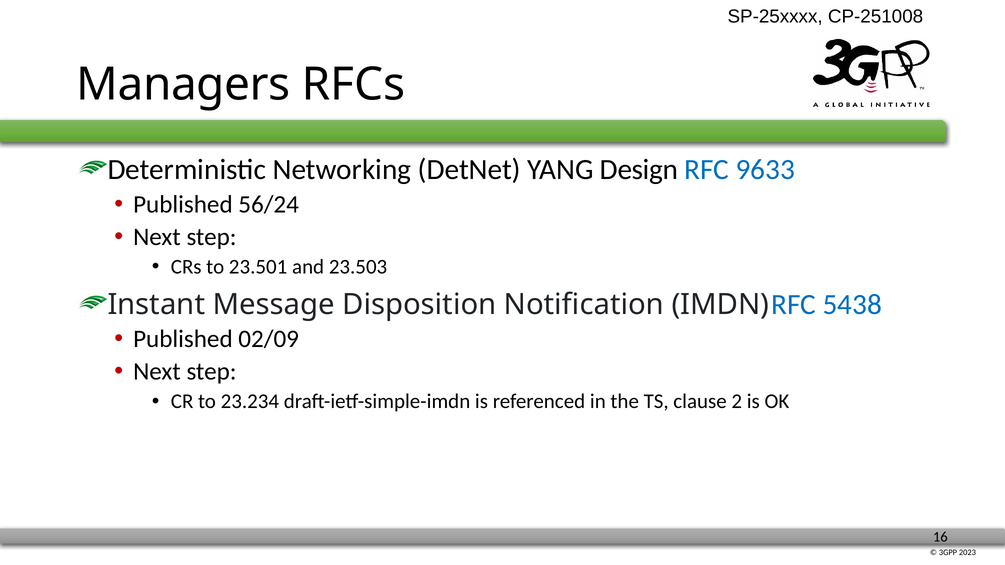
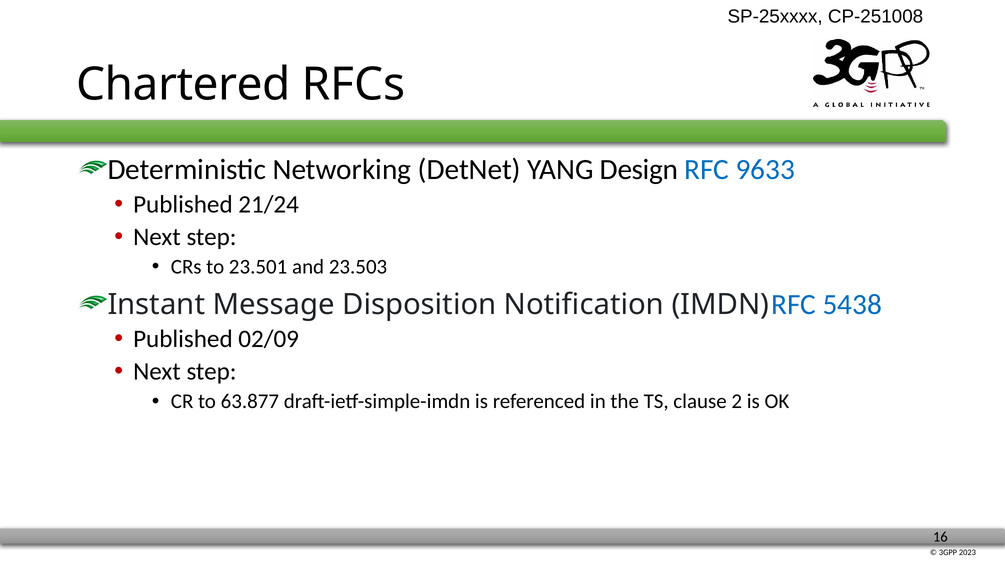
Managers: Managers -> Chartered
56/24: 56/24 -> 21/24
23.234: 23.234 -> 63.877
